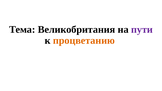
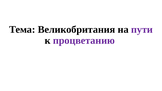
процветанию colour: orange -> purple
